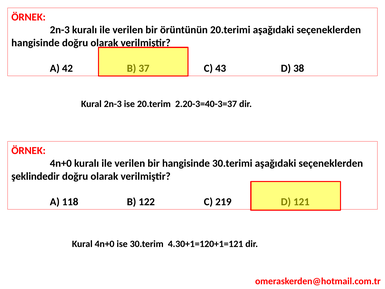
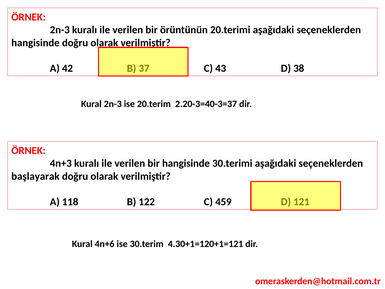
4n+0 at (61, 163): 4n+0 -> 4n+3
şeklindedir: şeklindedir -> başlayarak
219: 219 -> 459
Kural 4n+0: 4n+0 -> 4n+6
